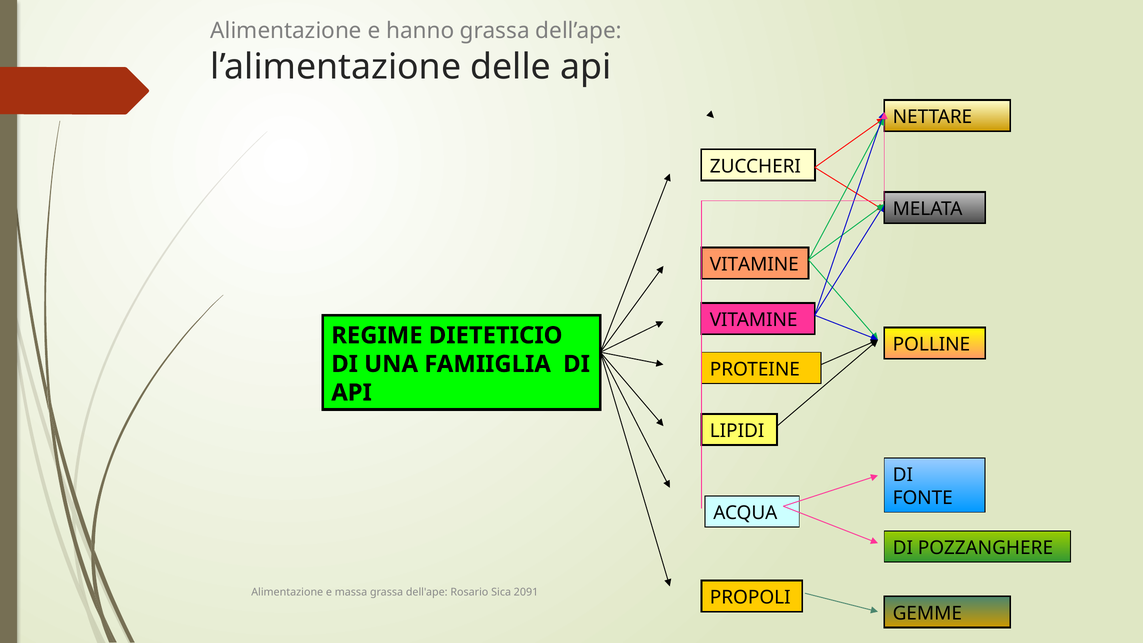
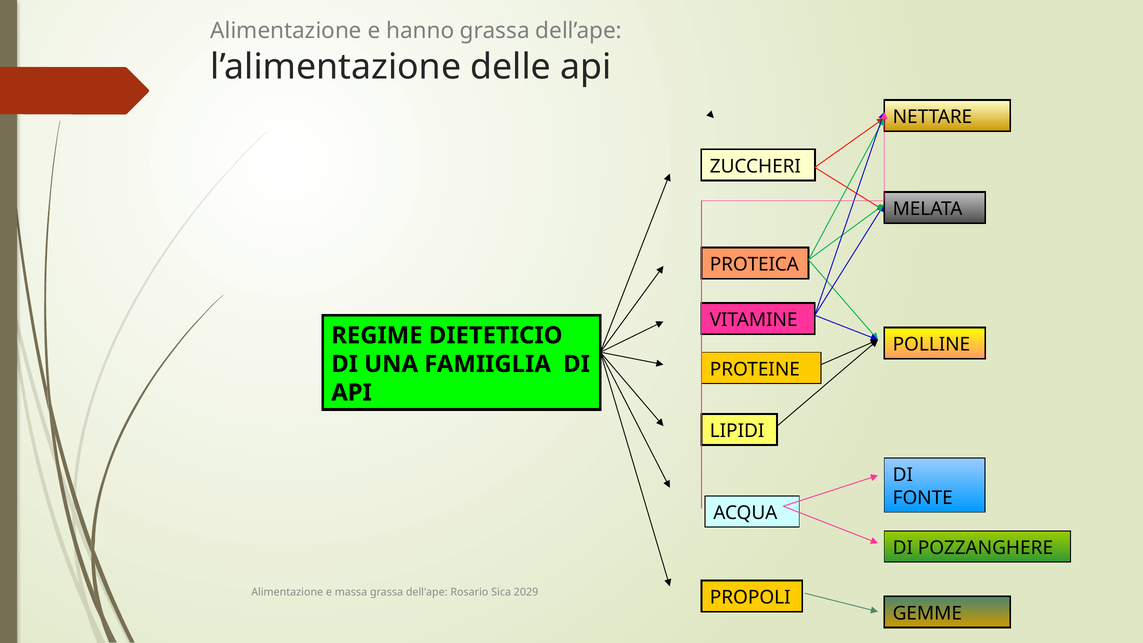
VITAMINE at (754, 264): VITAMINE -> PROTEICA
2091: 2091 -> 2029
